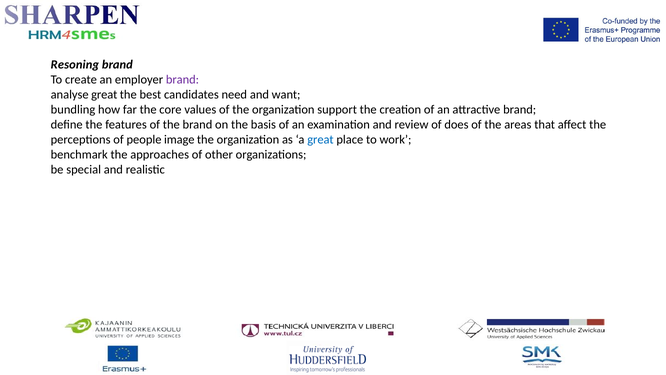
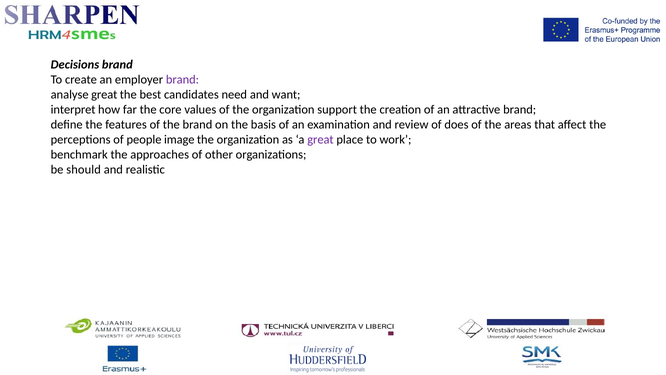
Resoning: Resoning -> Decisions
bundling: bundling -> interpret
great at (320, 140) colour: blue -> purple
special: special -> should
